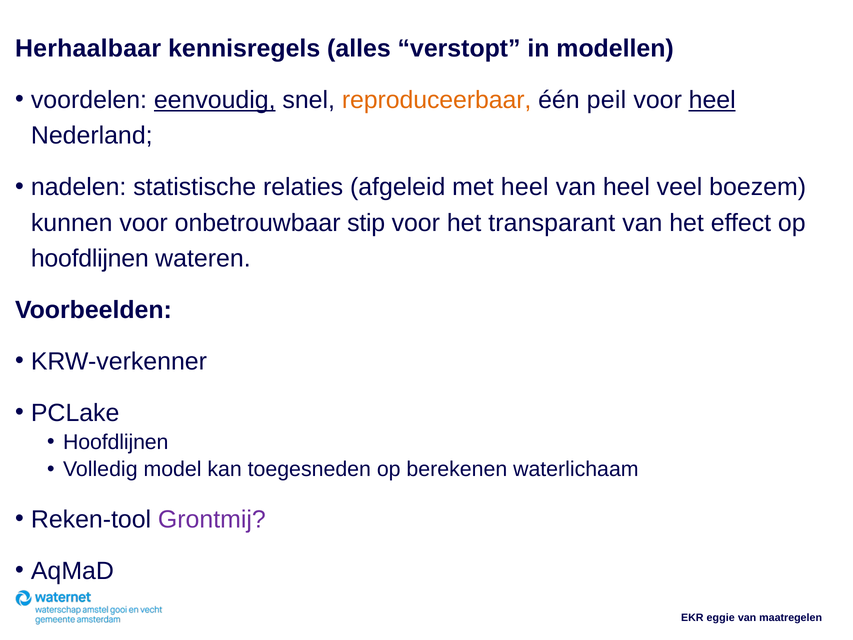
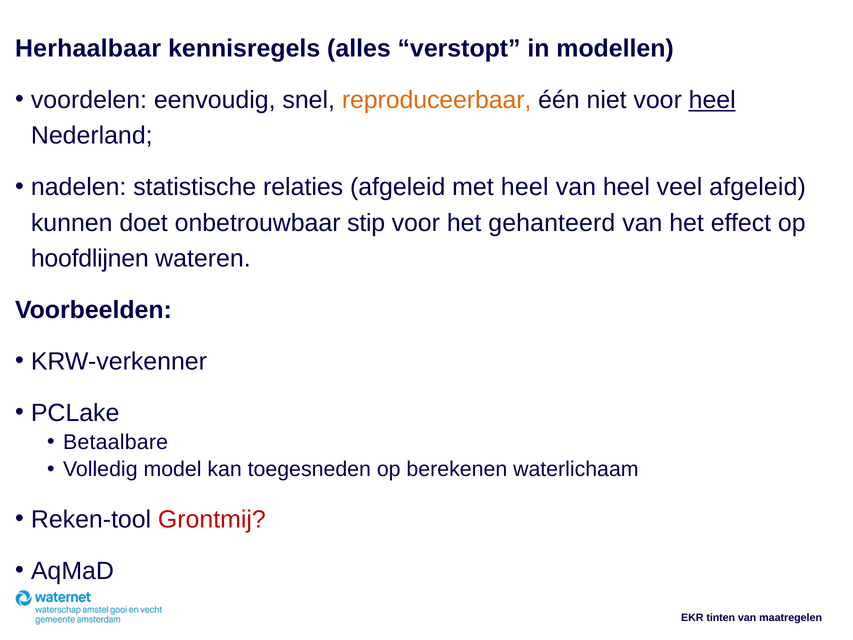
eenvoudig underline: present -> none
peil: peil -> niet
veel boezem: boezem -> afgeleid
kunnen voor: voor -> doet
transparant: transparant -> gehanteerd
Hoofdlijnen at (116, 442): Hoofdlijnen -> Betaalbare
Grontmij colour: purple -> red
eggie: eggie -> tinten
